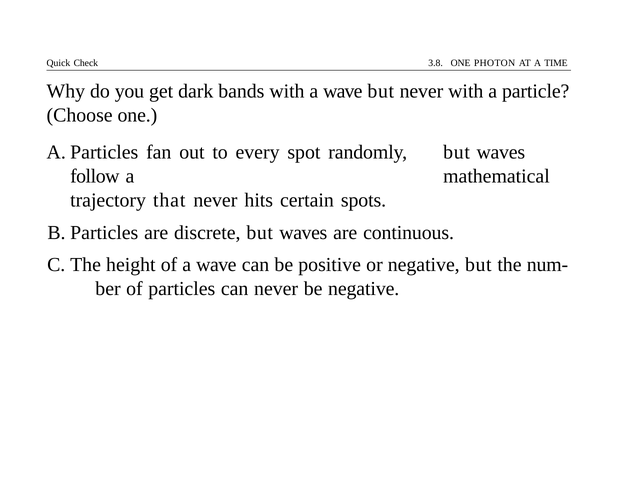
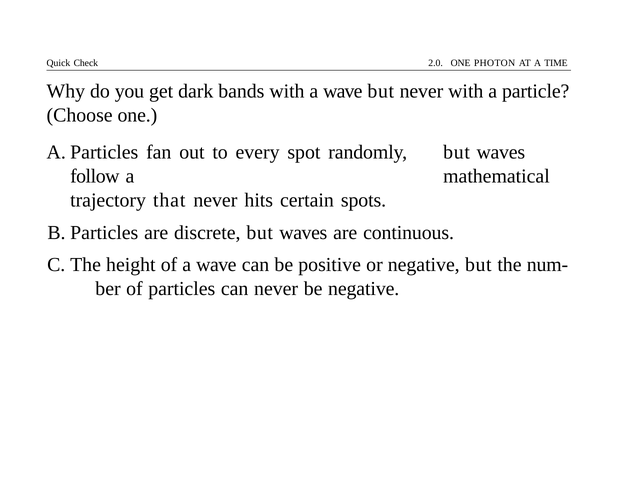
3.8: 3.8 -> 2.0
